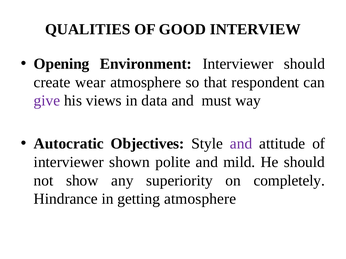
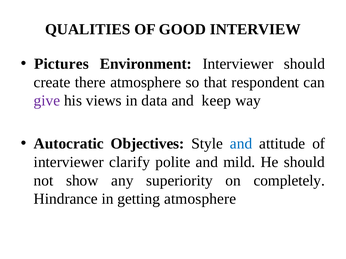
Opening: Opening -> Pictures
wear: wear -> there
must: must -> keep
and at (241, 144) colour: purple -> blue
shown: shown -> clarify
